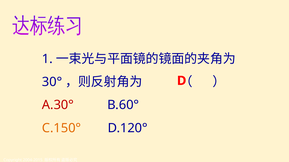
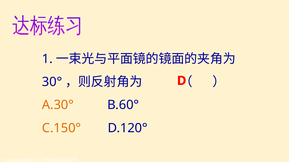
A.30° colour: red -> orange
